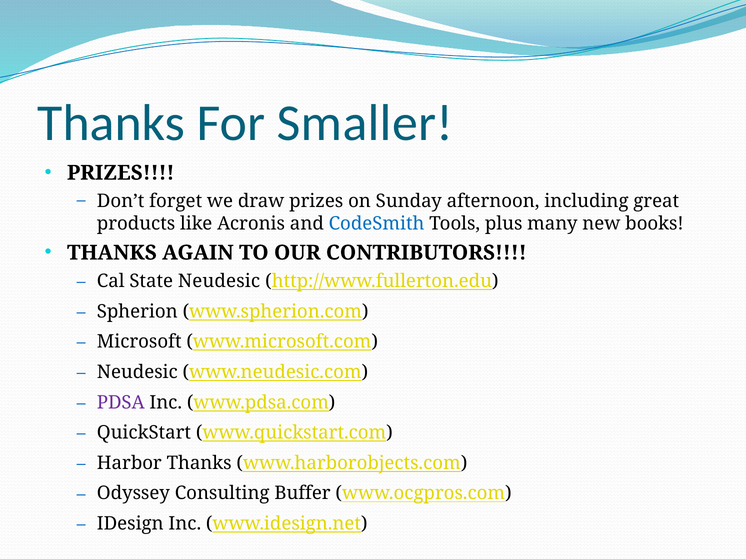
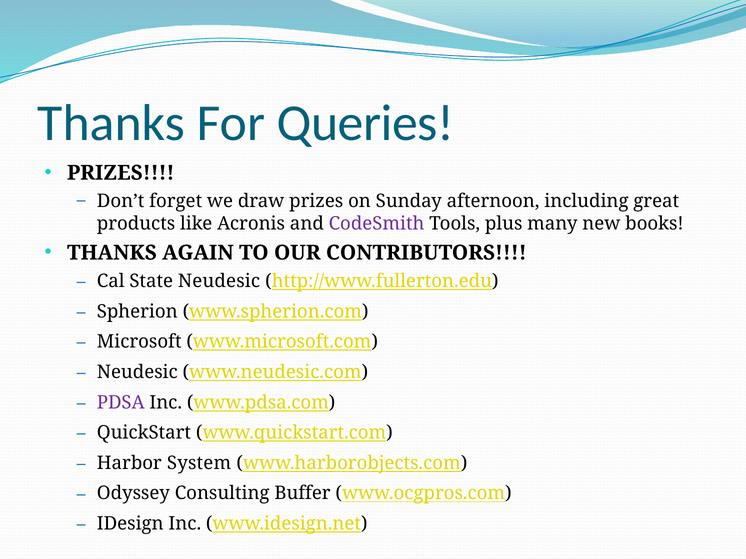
Smaller: Smaller -> Queries
CodeSmith colour: blue -> purple
Harbor Thanks: Thanks -> System
